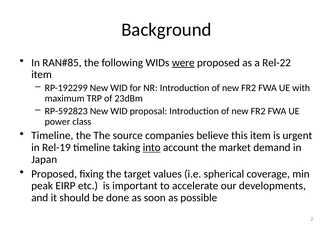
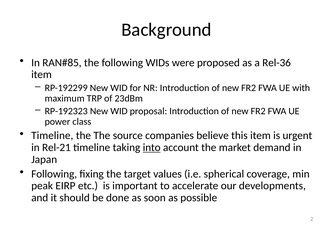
were underline: present -> none
Rel-22: Rel-22 -> Rel-36
RP-592823: RP-592823 -> RP-192323
Rel-19: Rel-19 -> Rel-21
Proposed at (54, 174): Proposed -> Following
